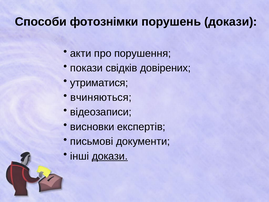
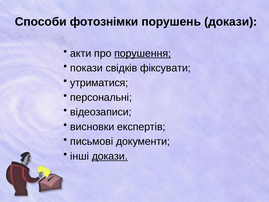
порушення underline: none -> present
довірених: довірених -> фіксувати
вчиняються: вчиняються -> персональні
